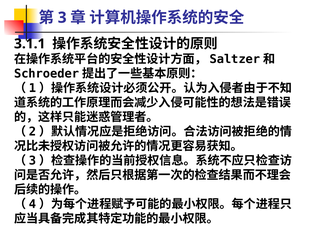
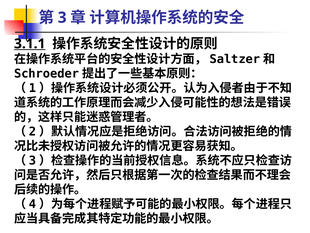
3.1.1 underline: none -> present
